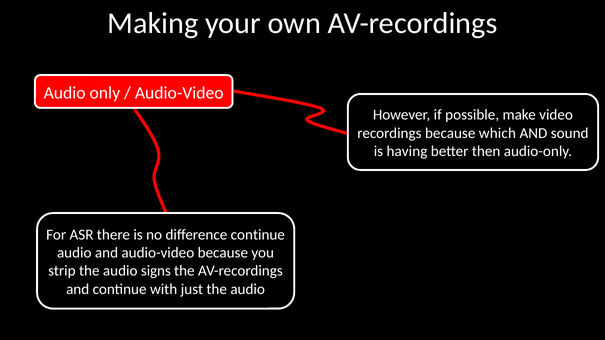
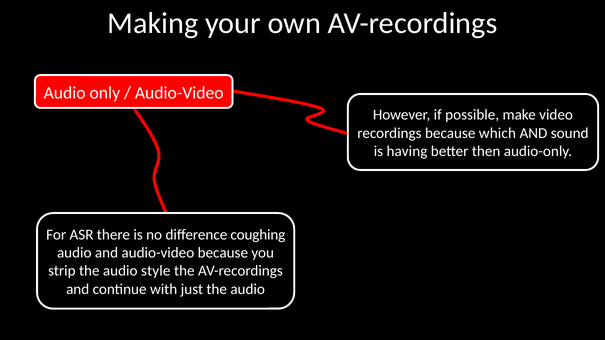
difference continue: continue -> coughing
signs: signs -> style
